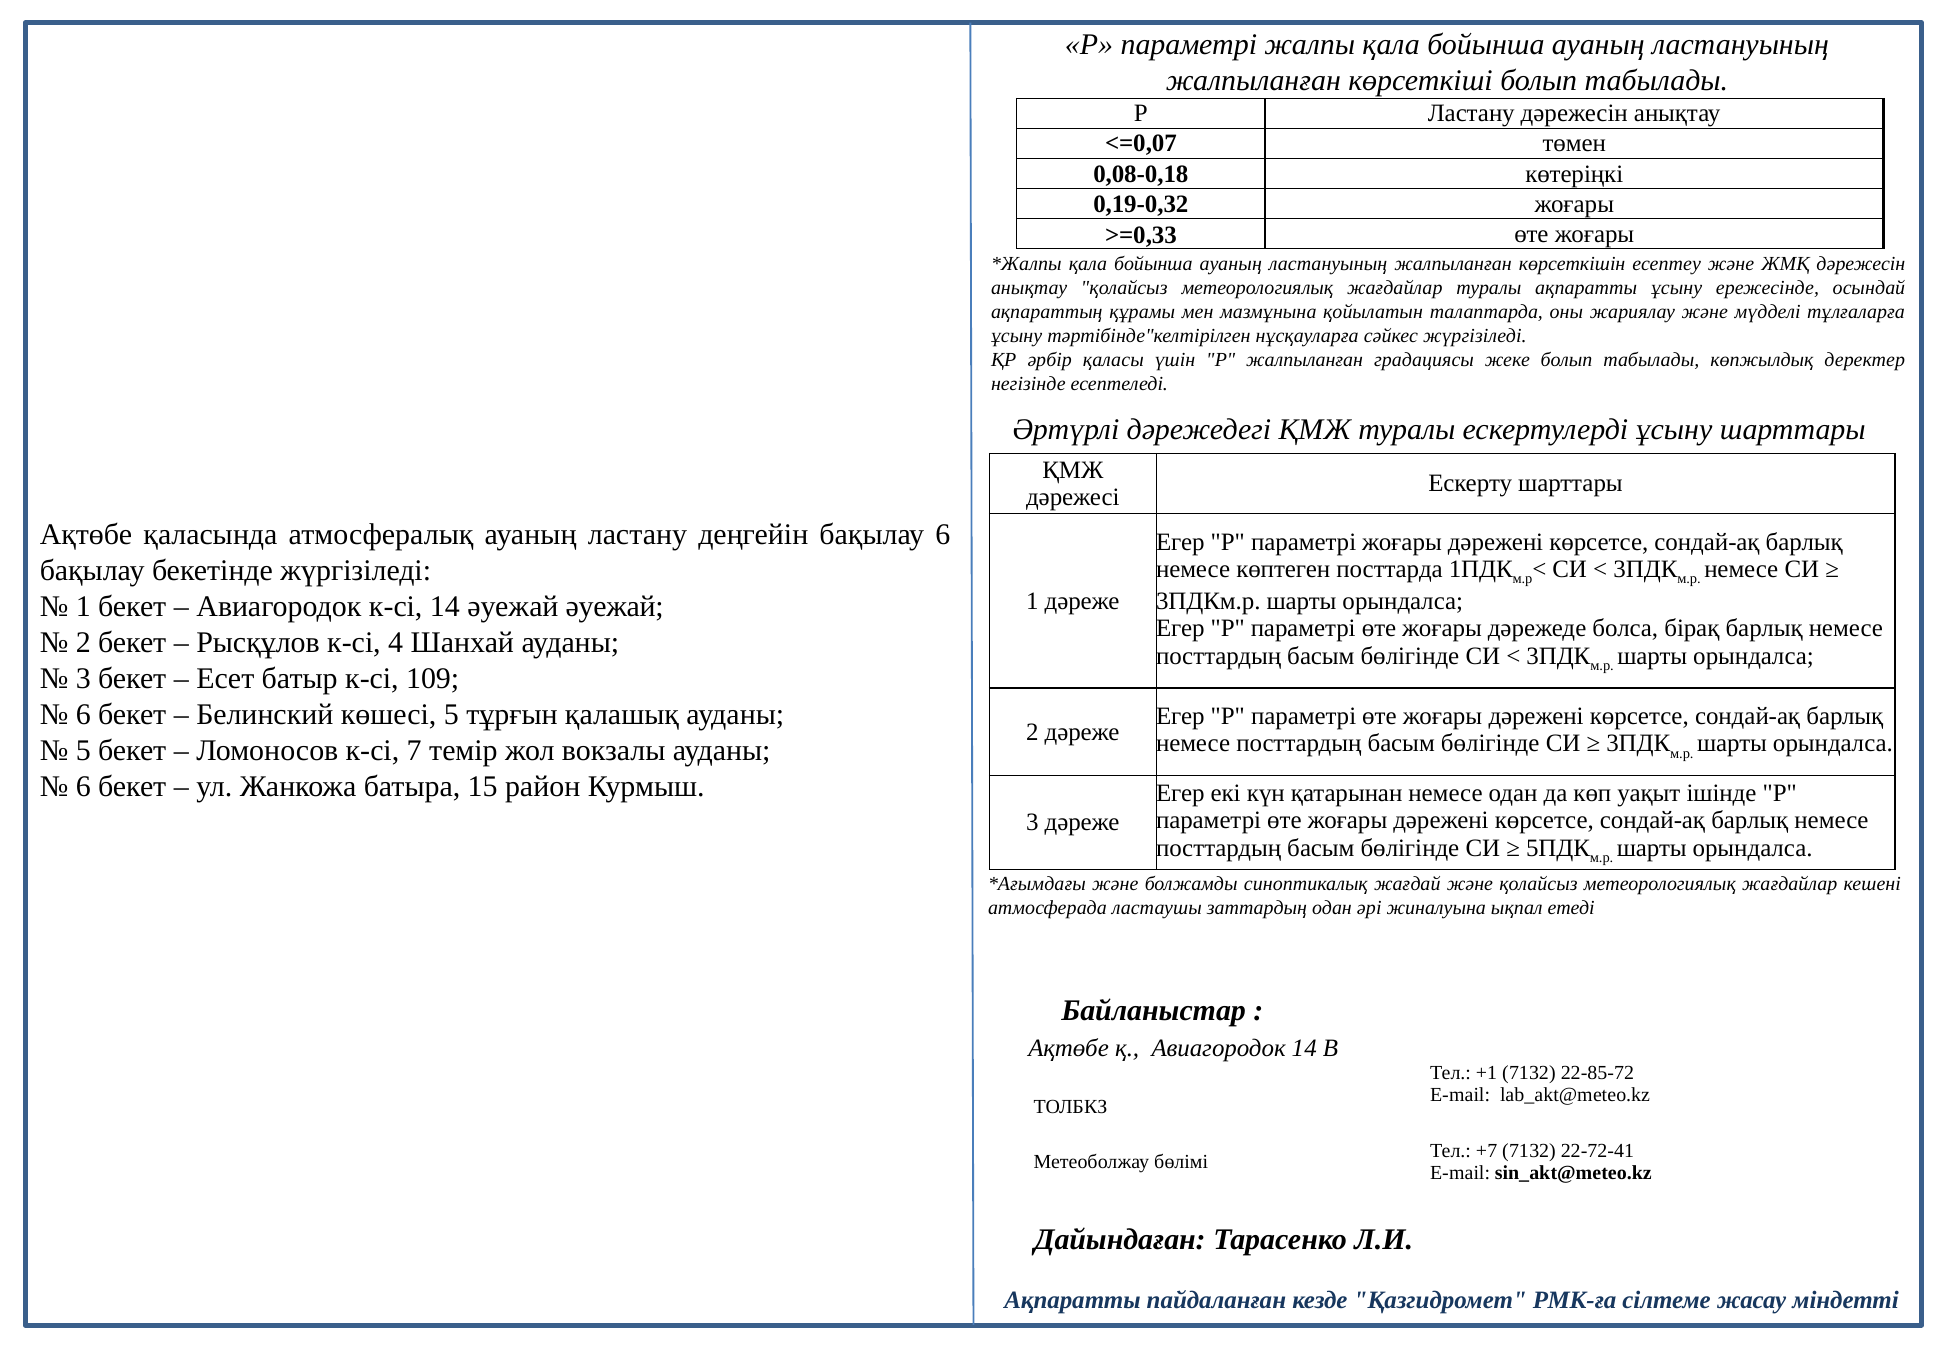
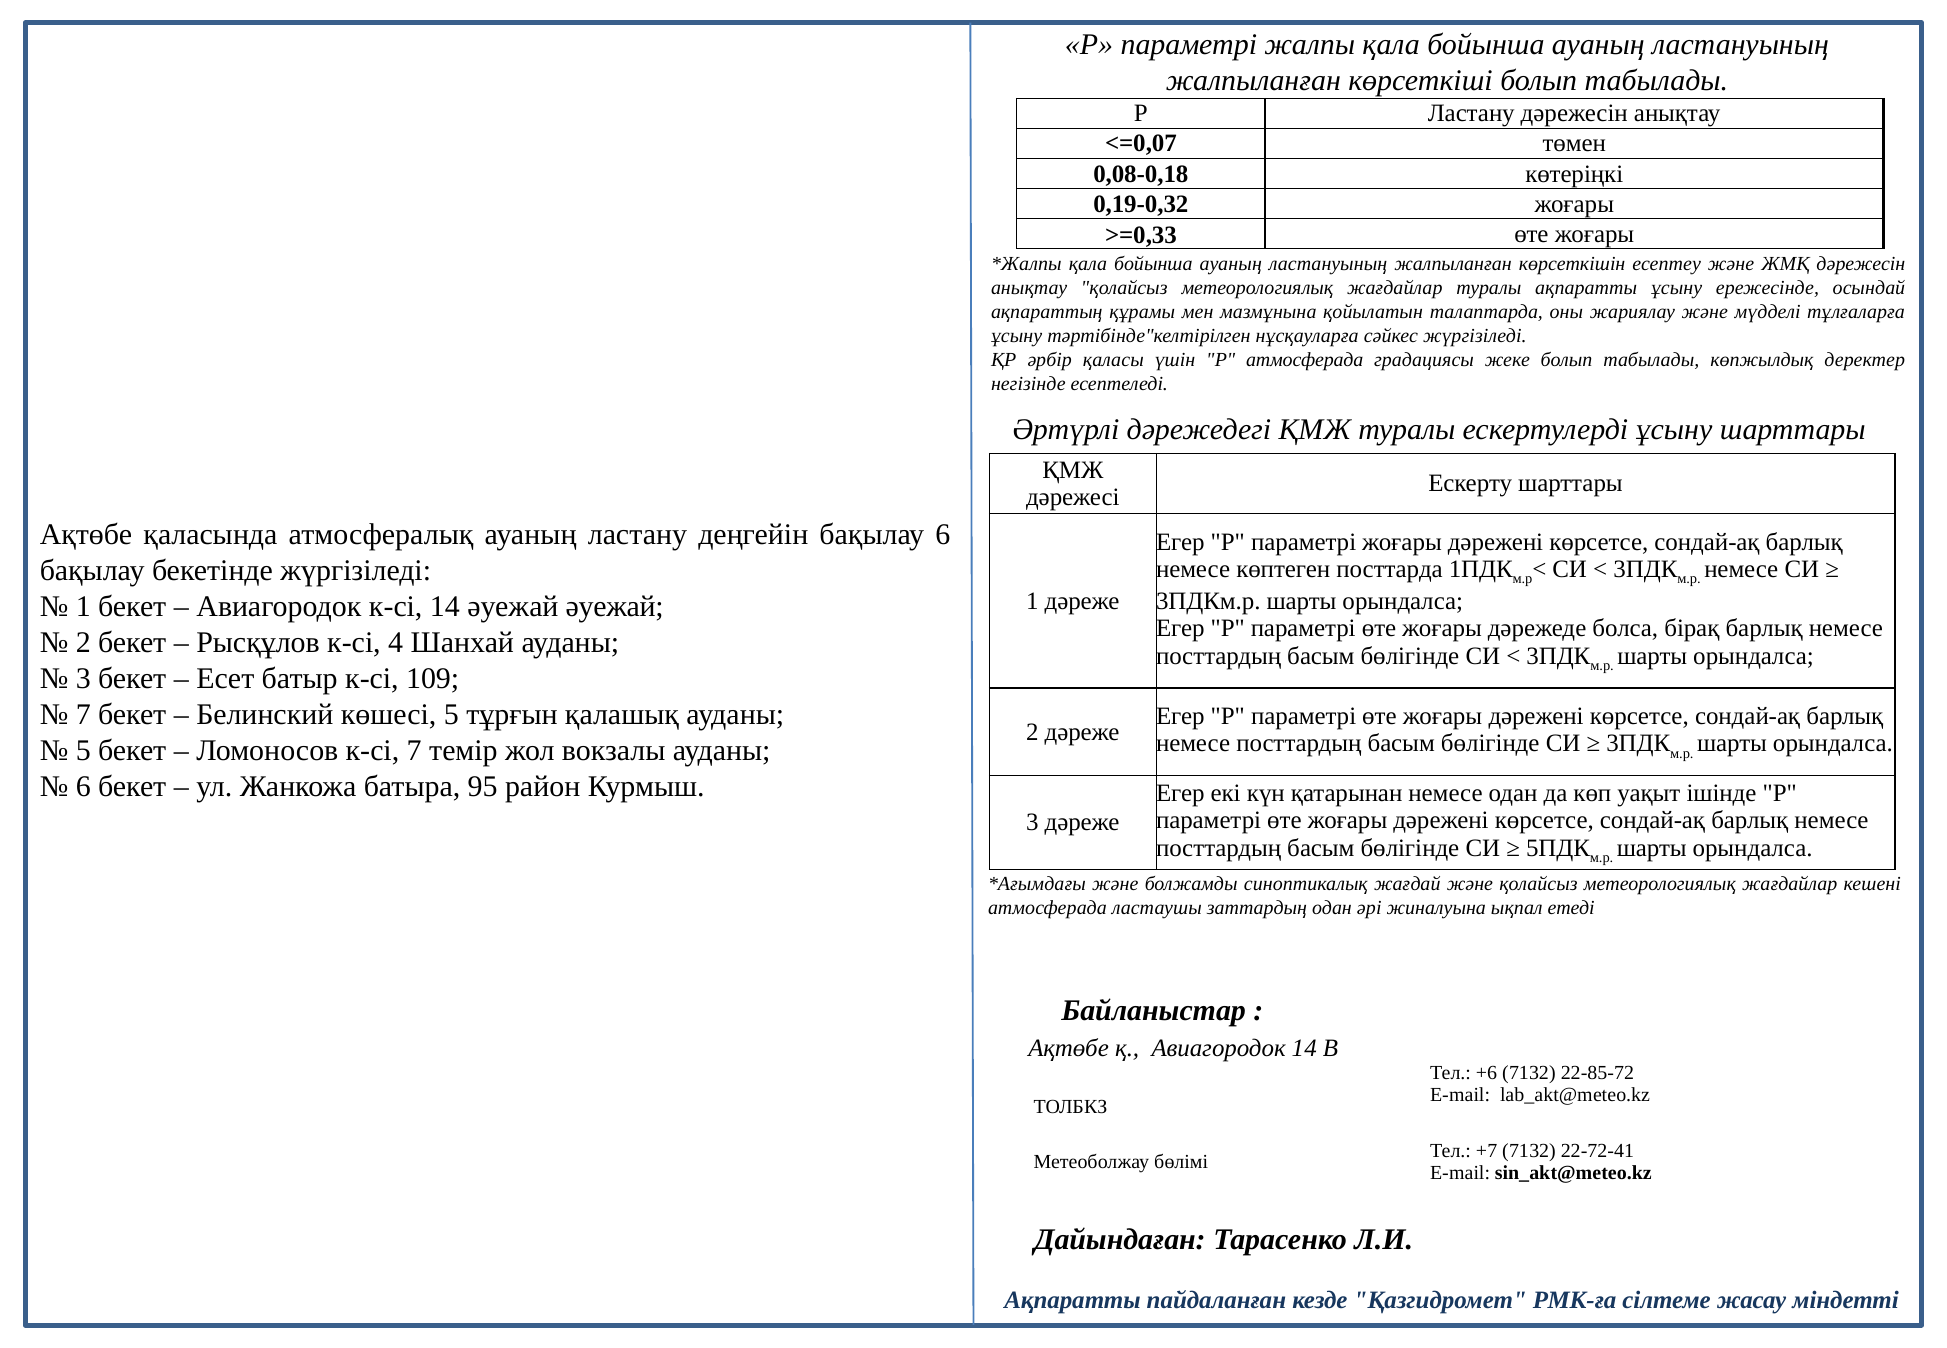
Р жалпыланған: жалпыланған -> атмосферада
6 at (83, 715): 6 -> 7
15: 15 -> 95
+1: +1 -> +6
